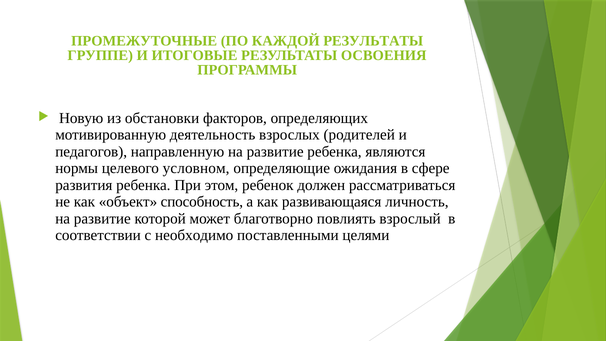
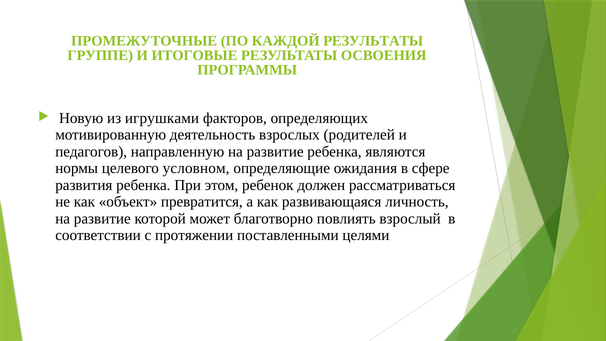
обстановки: обстановки -> игрушками
способность: способность -> превратится
необходимо: необходимо -> протяжении
